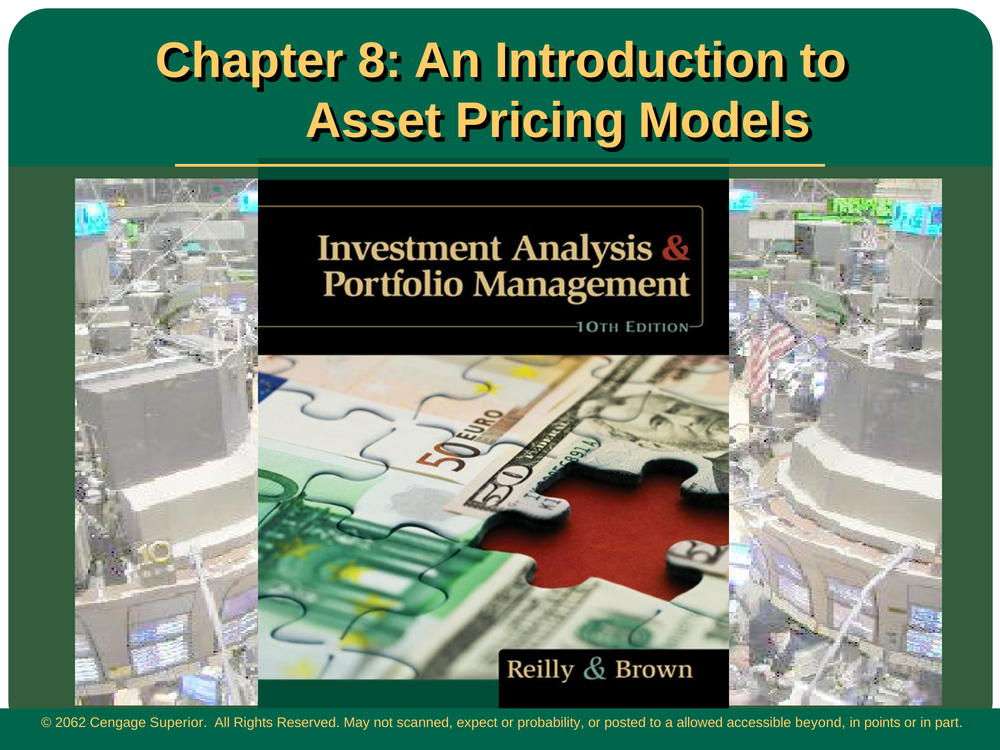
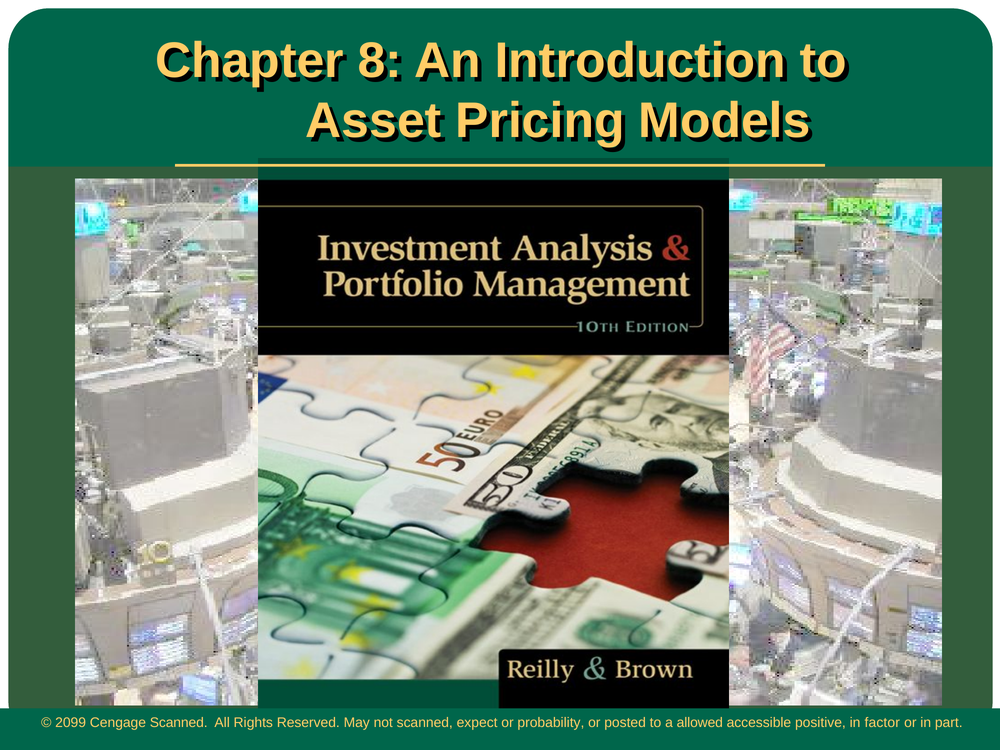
2062: 2062 -> 2099
Cengage Superior: Superior -> Scanned
beyond: beyond -> positive
points: points -> factor
